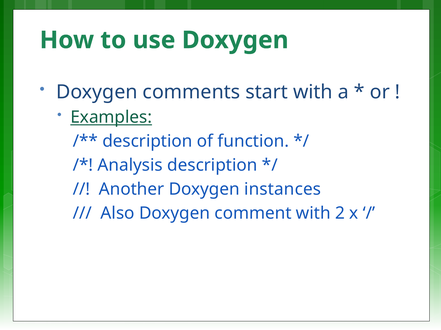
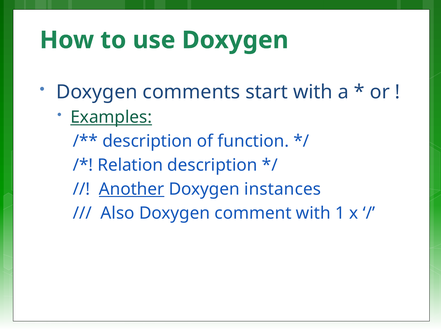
Analysis: Analysis -> Relation
Another underline: none -> present
2: 2 -> 1
